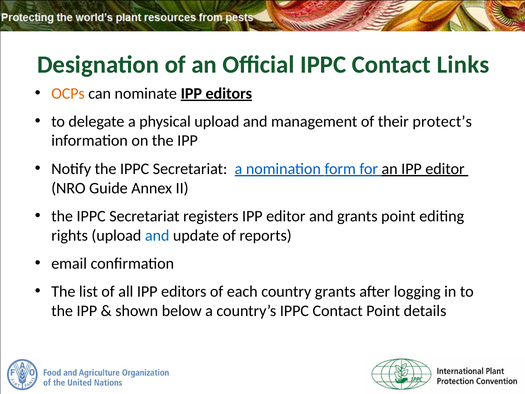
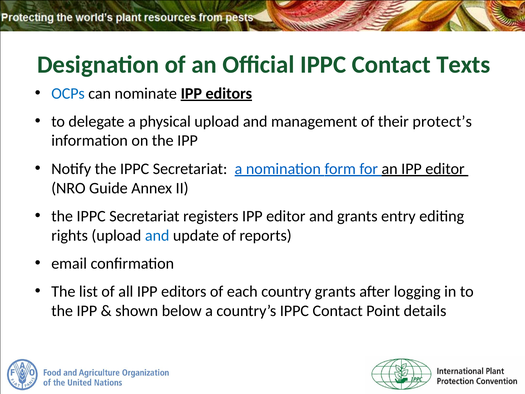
Links: Links -> Texts
OCPs colour: orange -> blue
grants point: point -> entry
